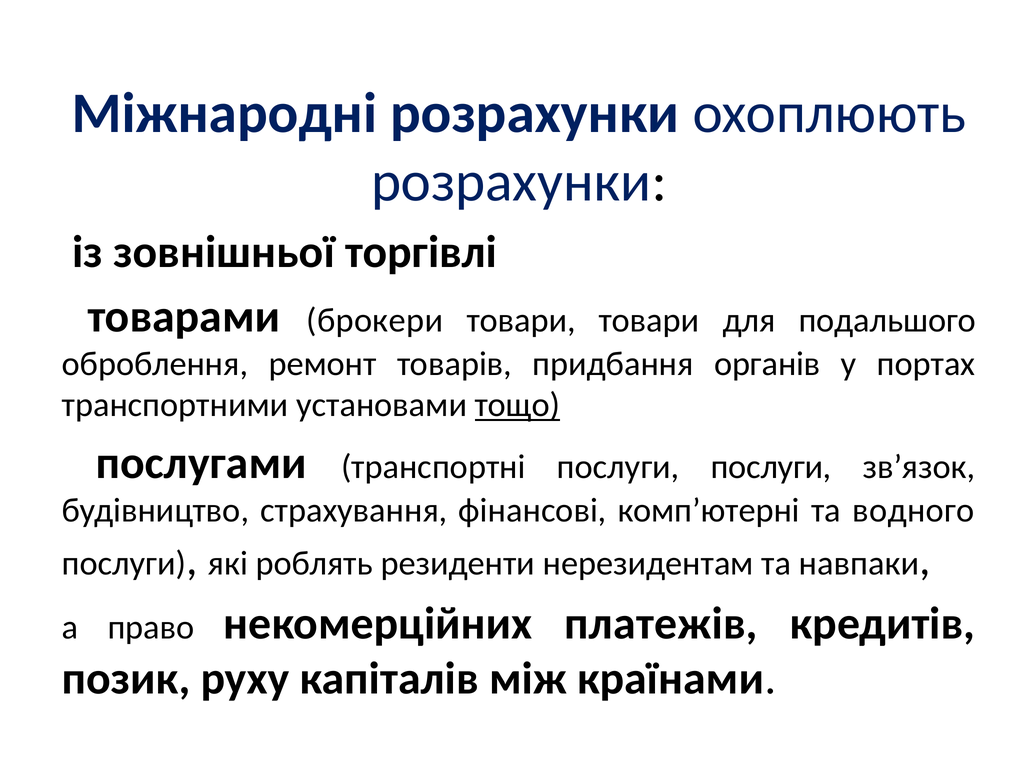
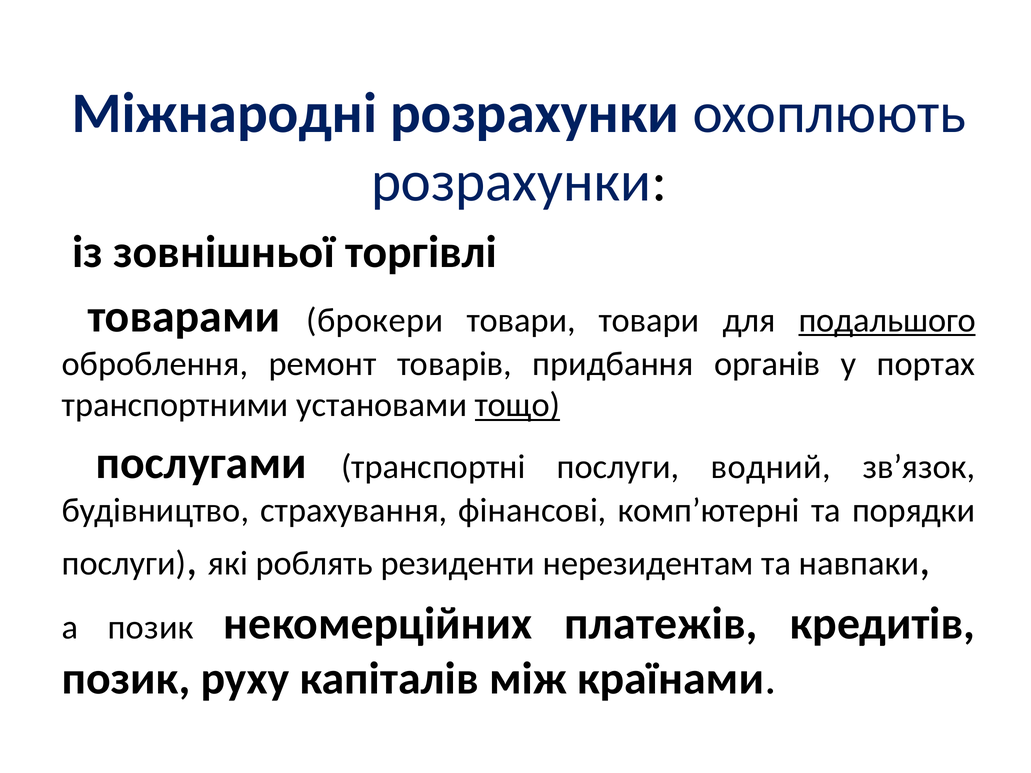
подальшого underline: none -> present
послуги послуги: послуги -> водний
водного: водного -> порядки
а право: право -> позик
